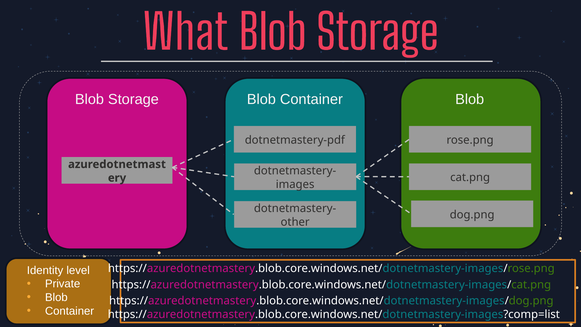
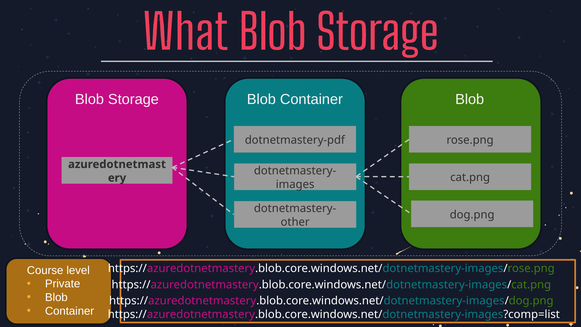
Identity: Identity -> Course
